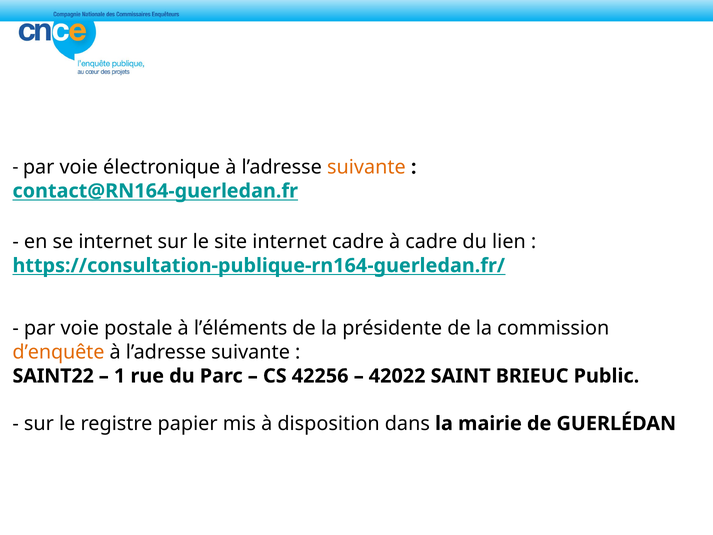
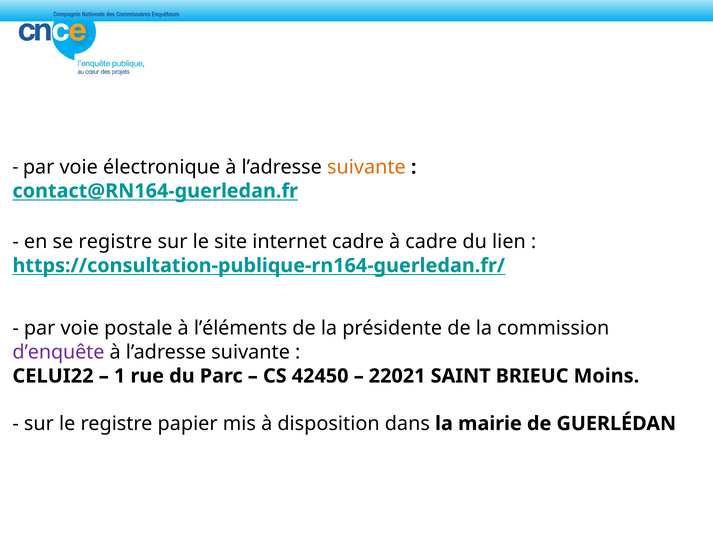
se internet: internet -> registre
d’enquête colour: orange -> purple
SAINT22: SAINT22 -> CELUI22
42256: 42256 -> 42450
42022: 42022 -> 22021
Public: Public -> Moins
